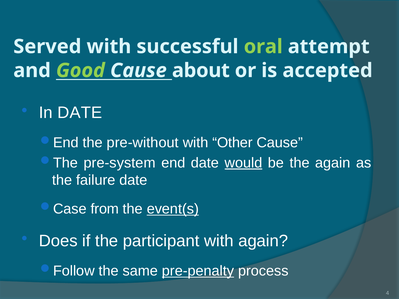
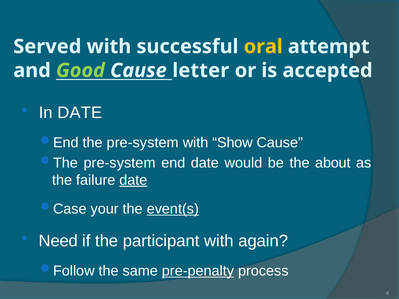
oral colour: light green -> yellow
about: about -> letter
the pre-without: pre-without -> pre-system
Other: Other -> Show
would underline: present -> none
the again: again -> about
date at (133, 180) underline: none -> present
from: from -> your
Does: Does -> Need
